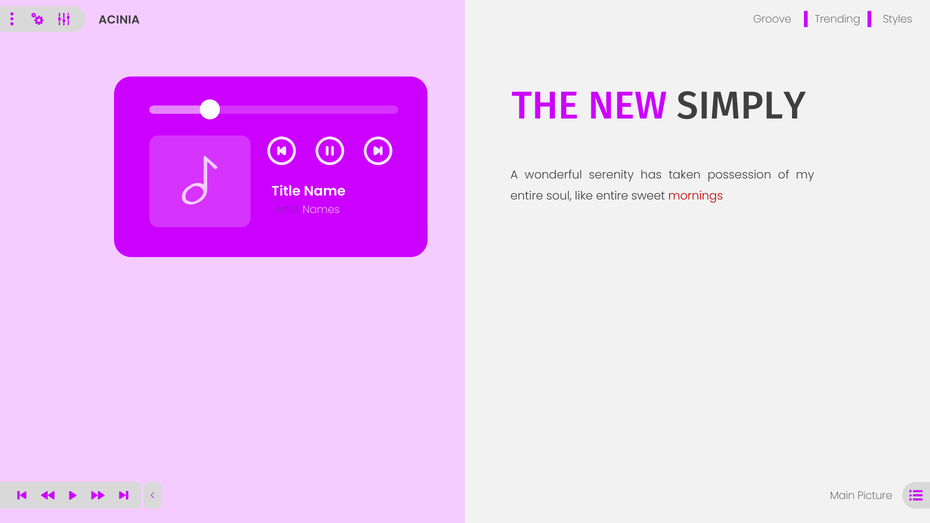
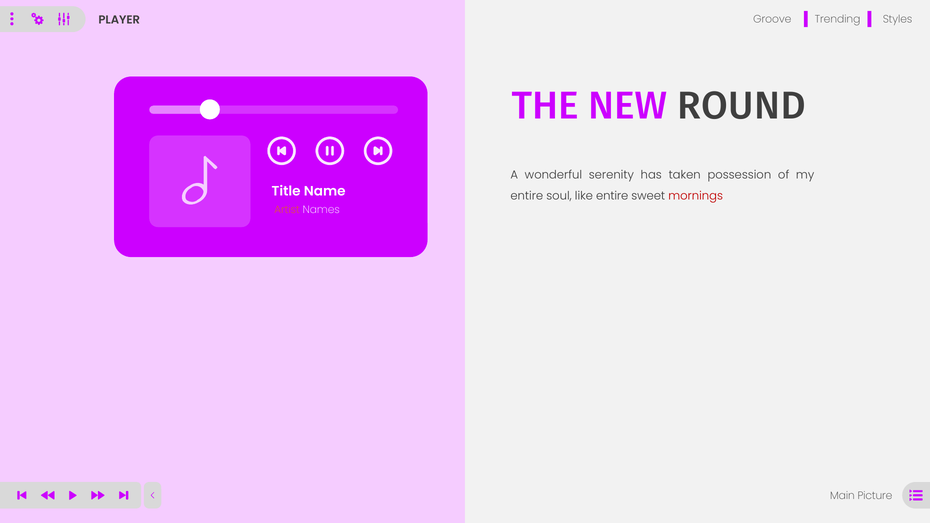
ACINIA: ACINIA -> PLAYER
SIMPLY: SIMPLY -> ROUND
Artist colour: purple -> orange
